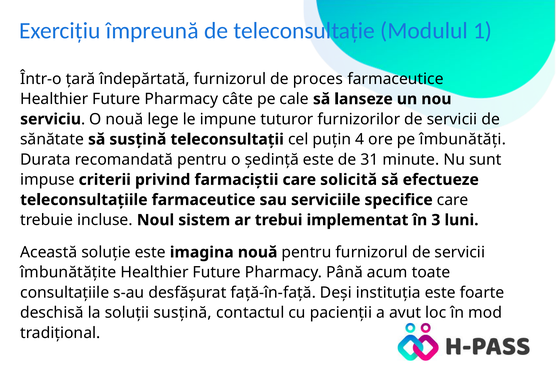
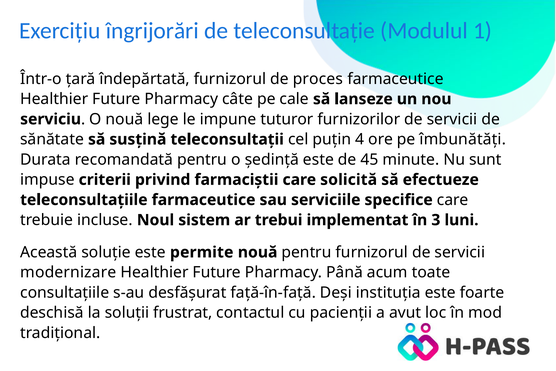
împreună: împreună -> îngrijorări
31: 31 -> 45
imagina: imagina -> permite
îmbunătățite: îmbunătățite -> modernizare
soluții susțină: susțină -> frustrat
